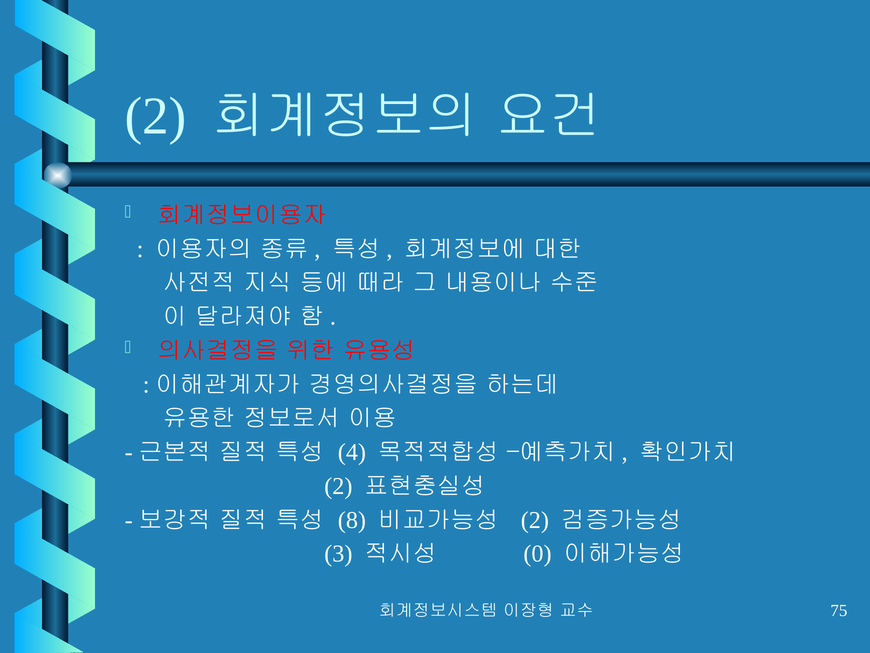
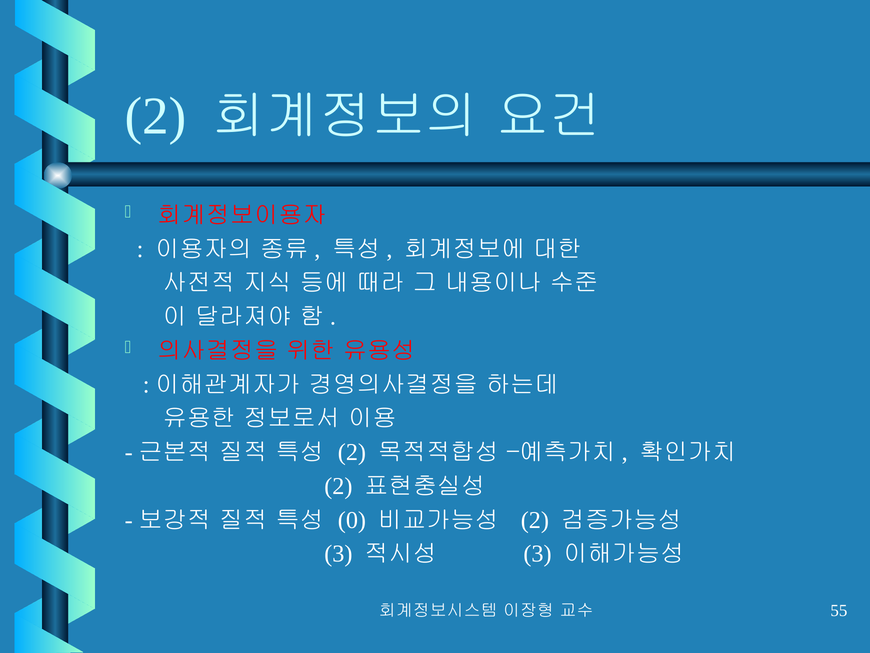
4 at (352, 452): 4 -> 2
8: 8 -> 0
0 at (538, 554): 0 -> 3
75: 75 -> 55
